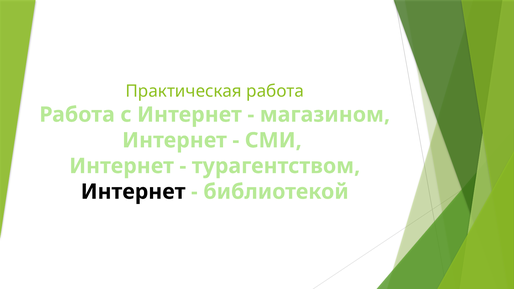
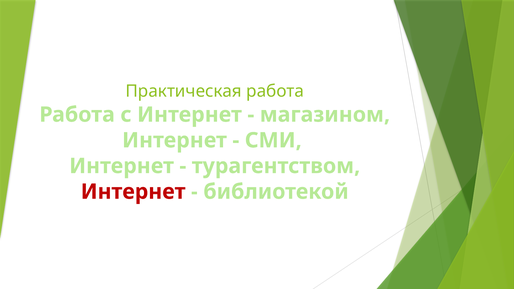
Интернет at (133, 192) colour: black -> red
